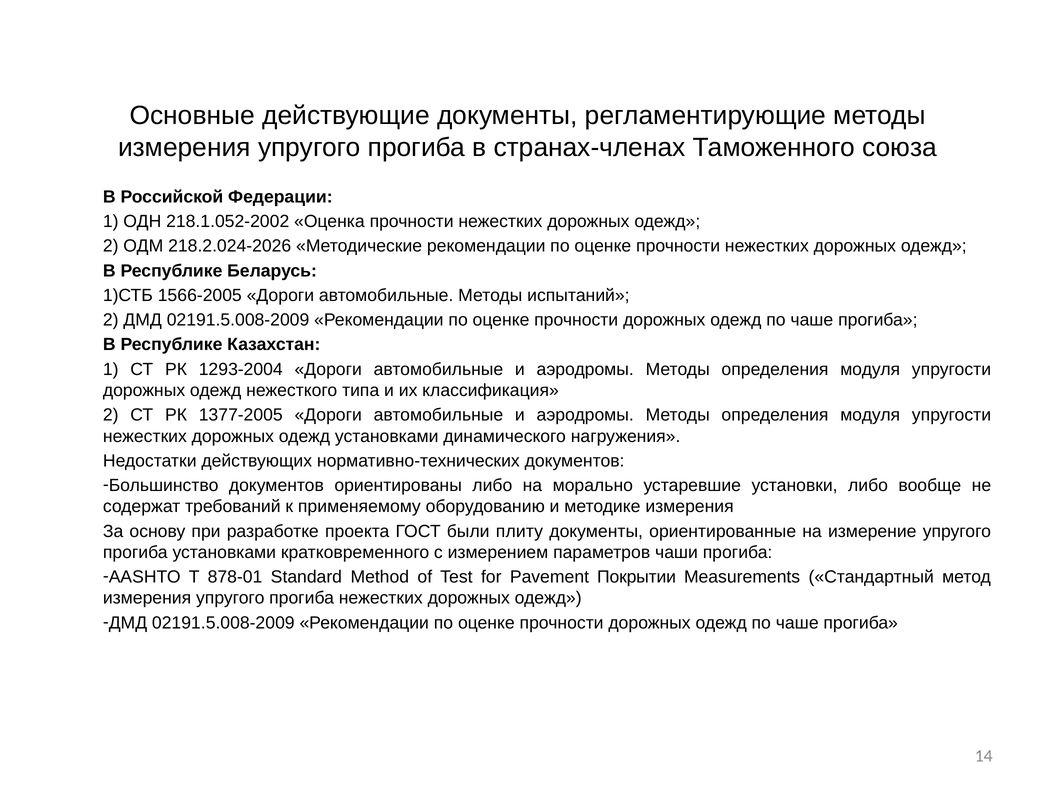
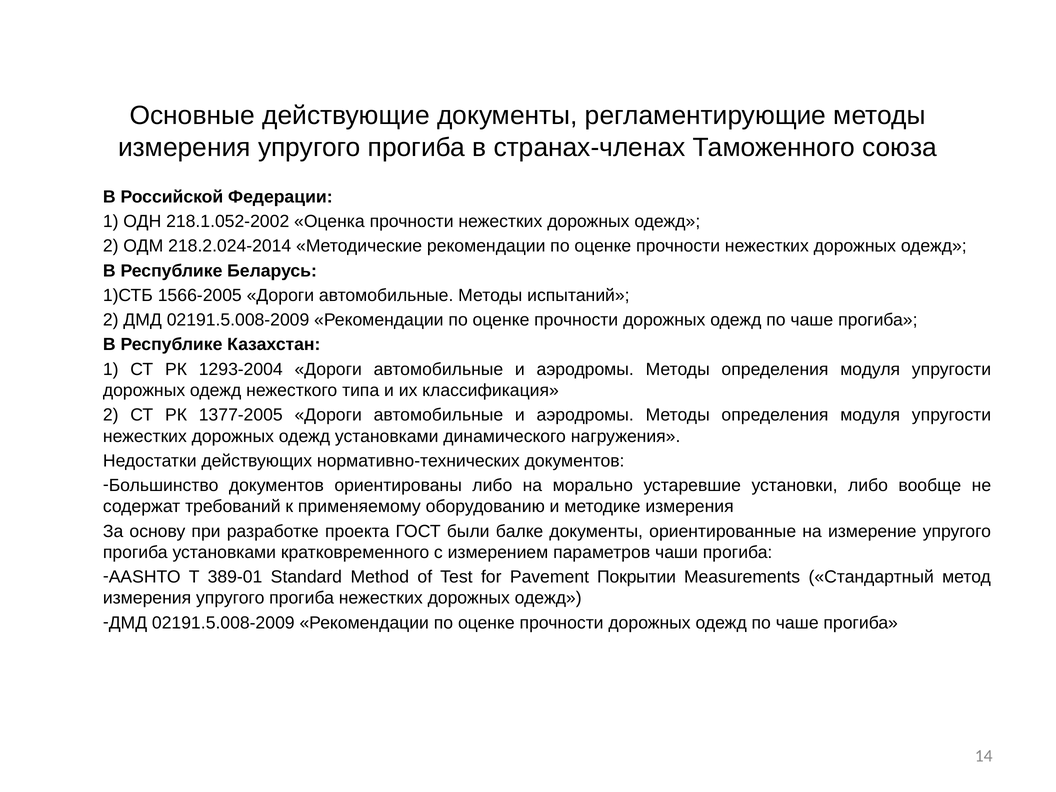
218.2.024-2026: 218.2.024-2026 -> 218.2.024-2014
плиту: плиту -> балке
878-01: 878-01 -> 389-01
